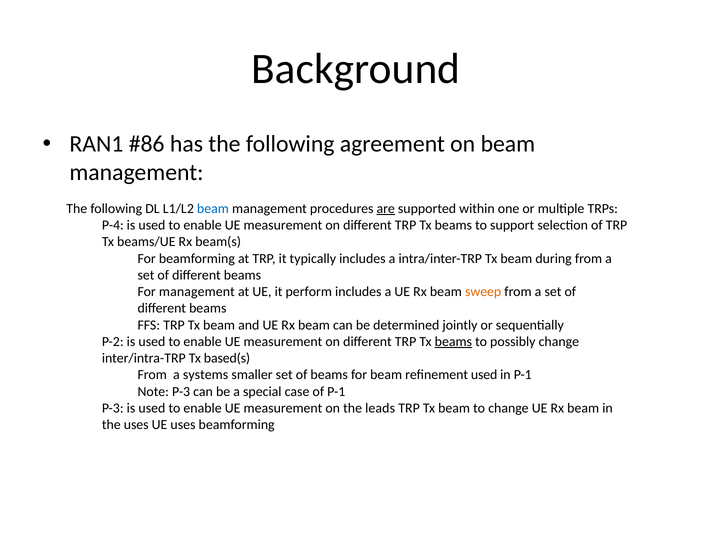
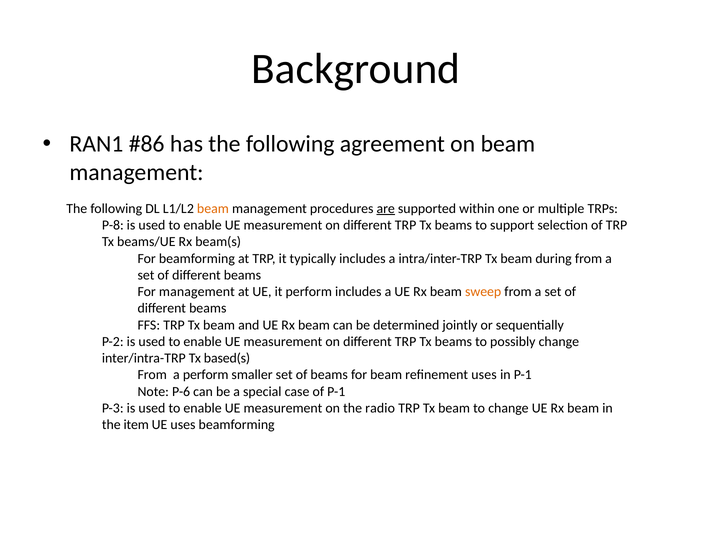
beam at (213, 209) colour: blue -> orange
P-4: P-4 -> P-8
beams at (453, 342) underline: present -> none
a systems: systems -> perform
refinement used: used -> uses
Note P-3: P-3 -> P-6
leads: leads -> radio
the uses: uses -> item
